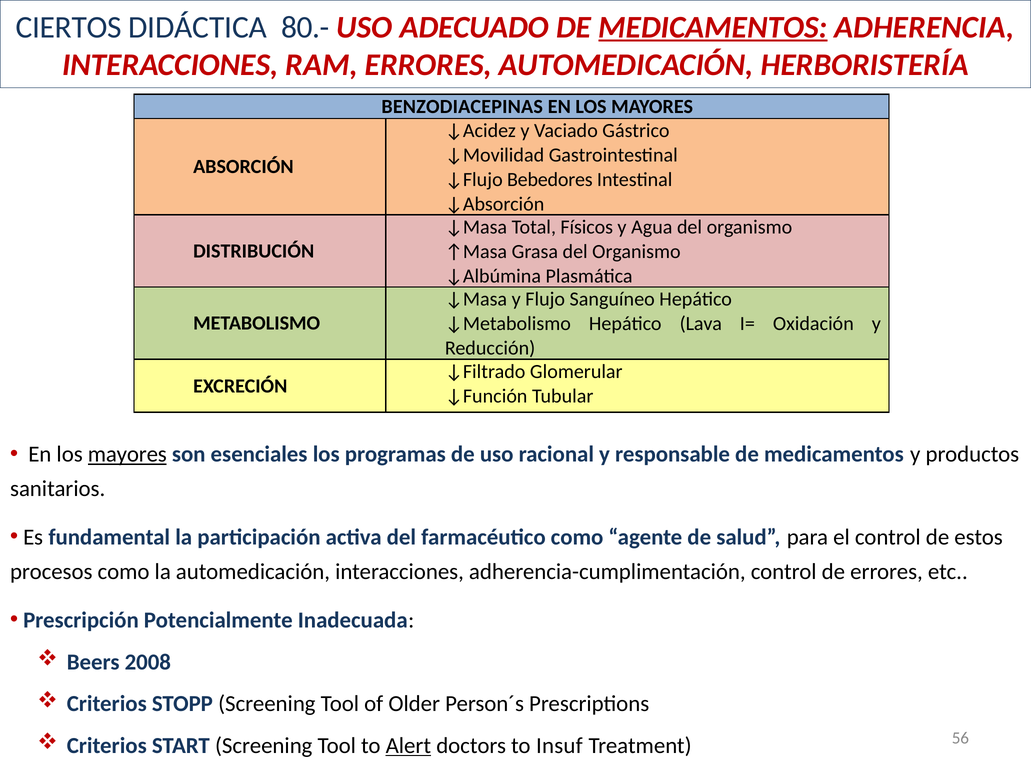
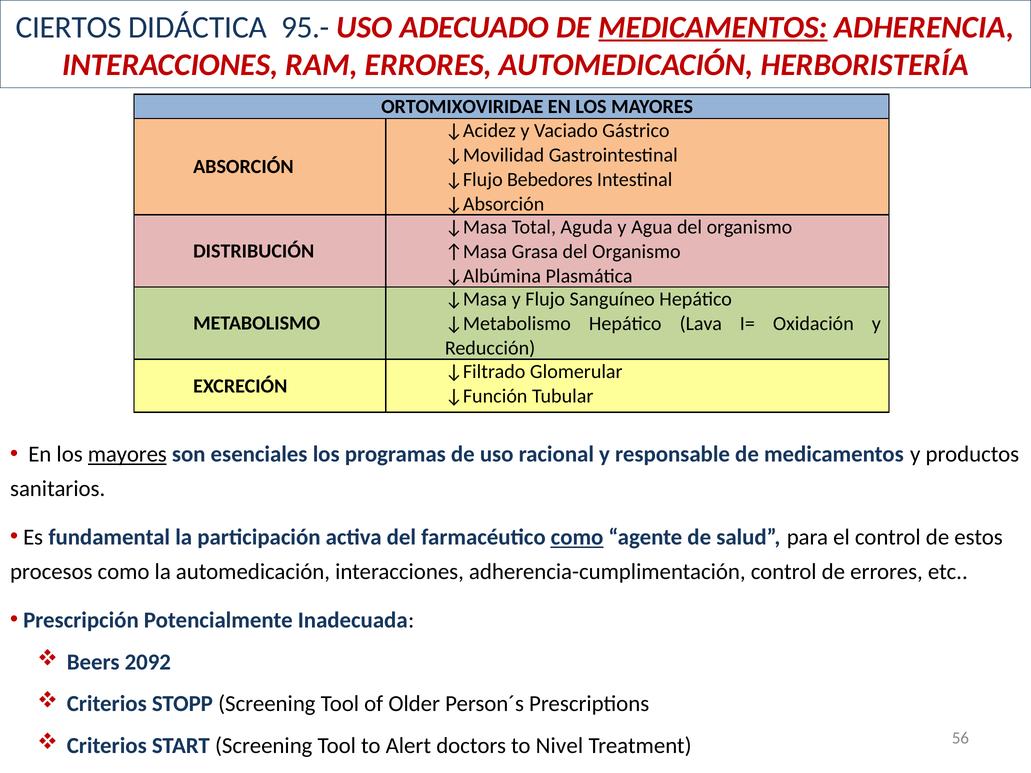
80.-: 80.- -> 95.-
BENZODIACEPINAS: BENZODIACEPINAS -> ORTOMIXOVIRIDAE
Físicos: Físicos -> Aguda
como at (577, 537) underline: none -> present
2008: 2008 -> 2092
Alert underline: present -> none
Insuf: Insuf -> Nivel
